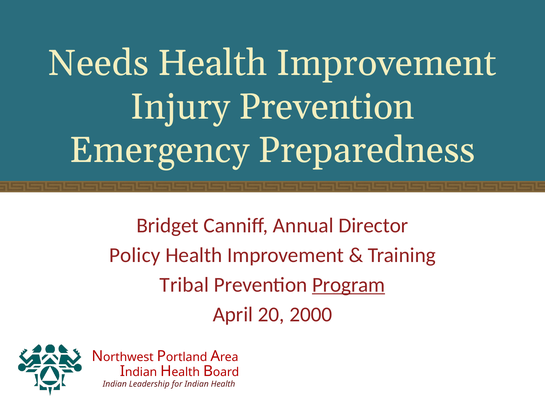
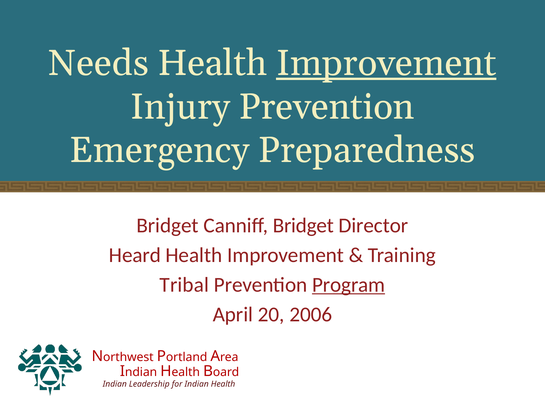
Improvement at (386, 63) underline: none -> present
Canniff Annual: Annual -> Bridget
Policy: Policy -> Heard
2000: 2000 -> 2006
